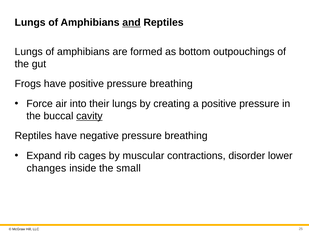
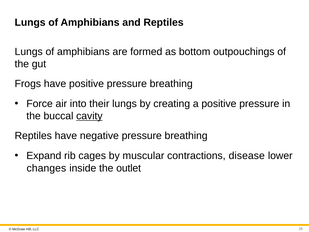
and underline: present -> none
disorder: disorder -> disease
small: small -> outlet
